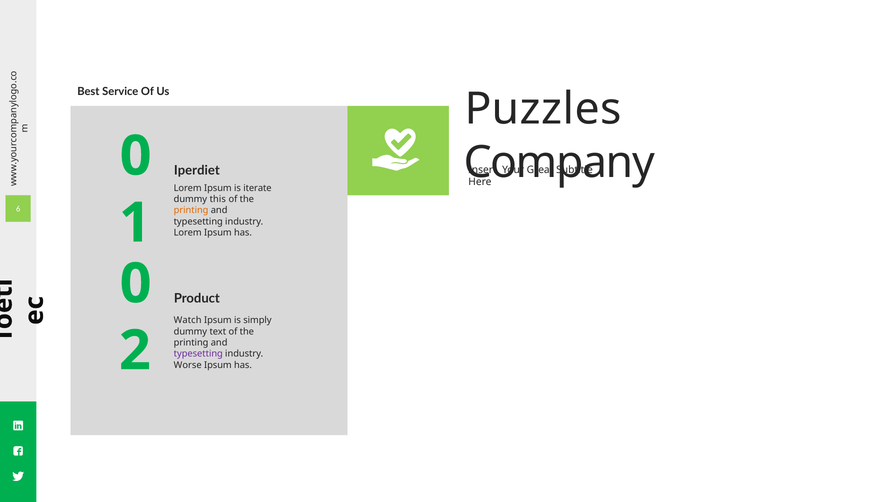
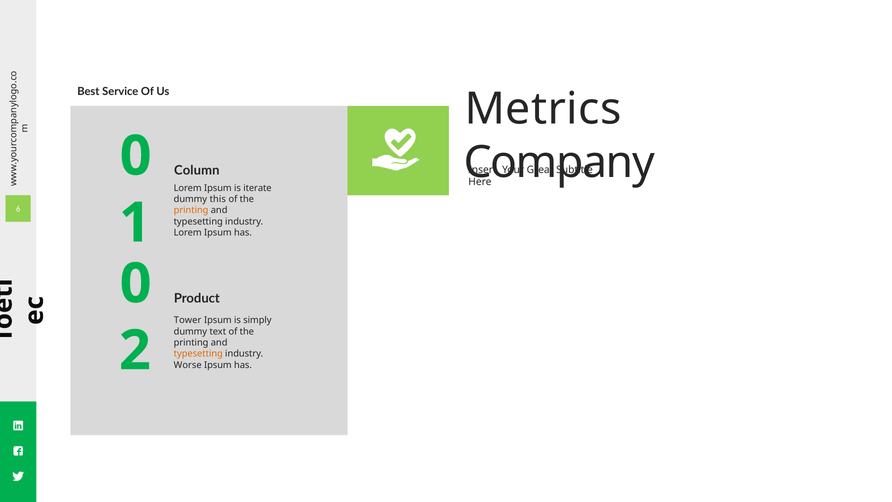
Puzzles: Puzzles -> Metrics
Iperdiet: Iperdiet -> Column
Watch: Watch -> Tower
typesetting at (198, 354) colour: purple -> orange
